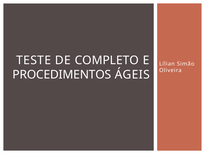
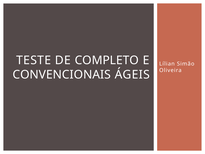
PROCEDIMENTOS: PROCEDIMENTOS -> CONVENCIONAIS
